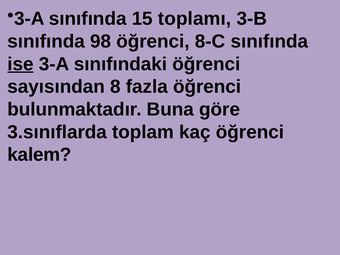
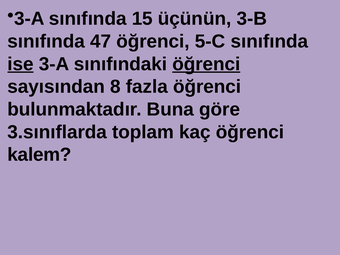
toplamı: toplamı -> üçünün
98: 98 -> 47
8-C: 8-C -> 5-C
öğrenci at (206, 64) underline: none -> present
